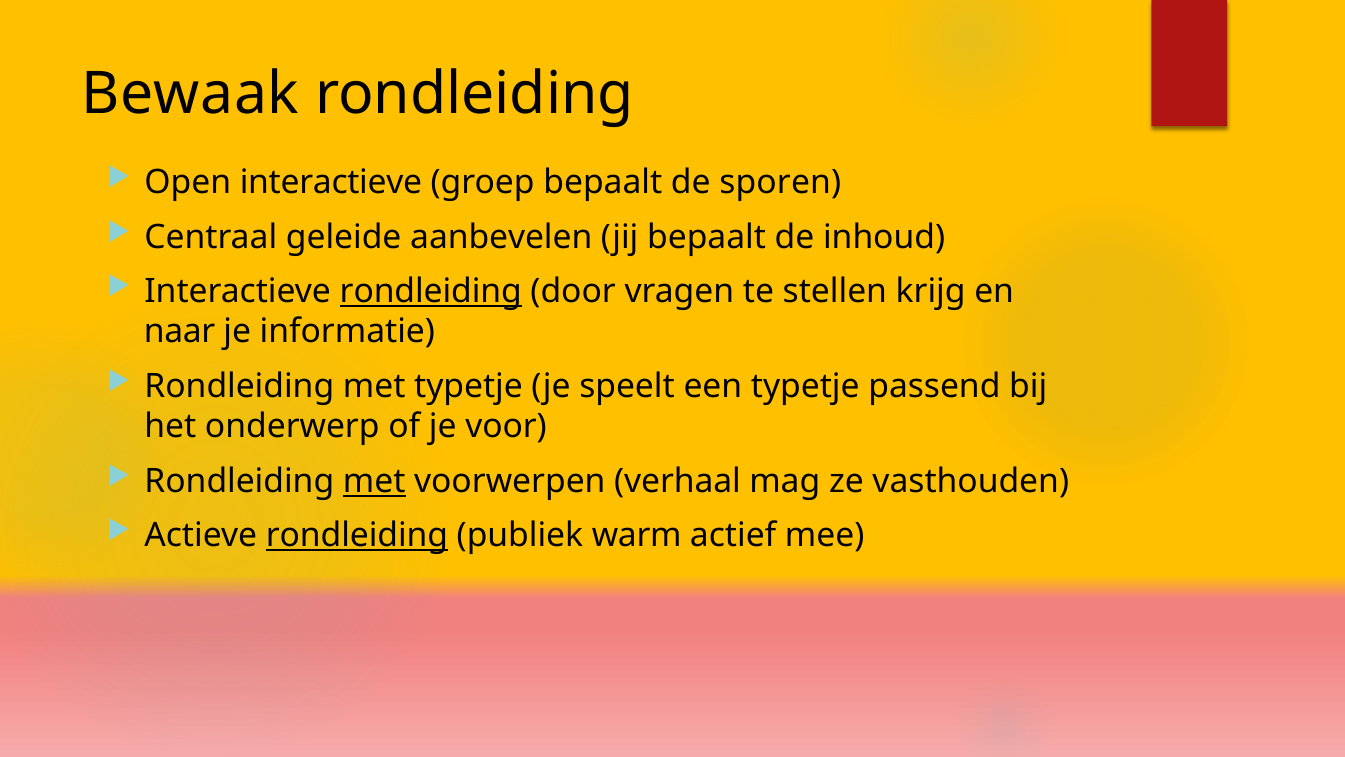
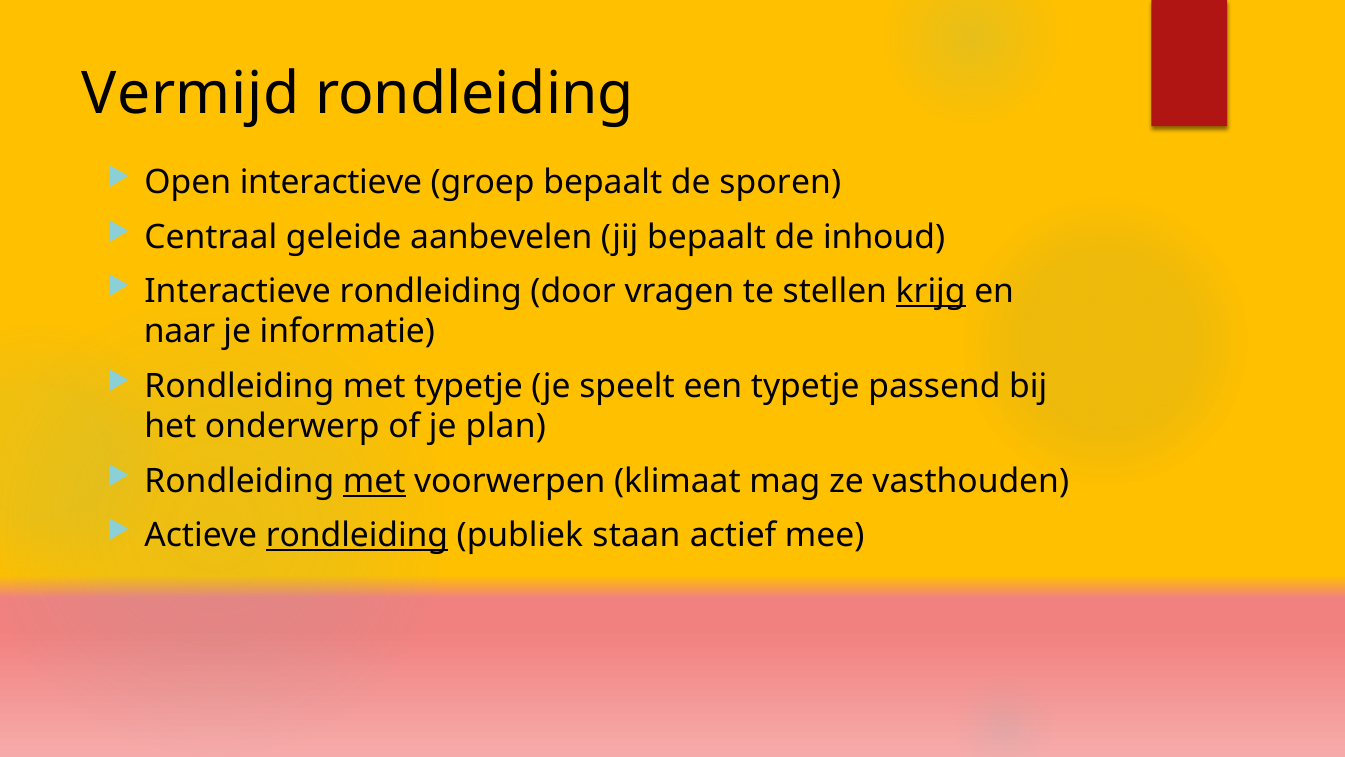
Bewaak: Bewaak -> Vermijd
rondleiding at (431, 291) underline: present -> none
krijg underline: none -> present
voor: voor -> plan
verhaal: verhaal -> klimaat
warm: warm -> staan
